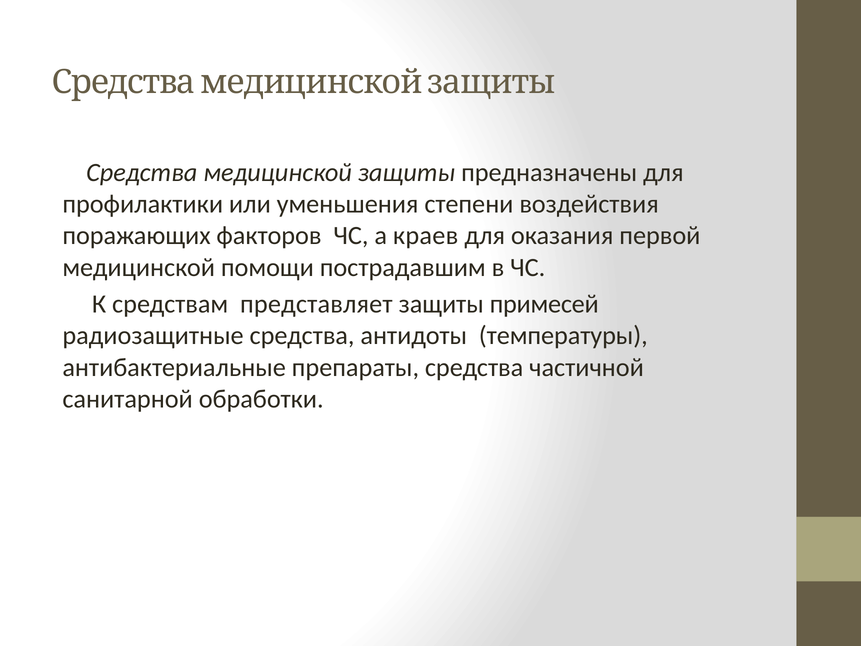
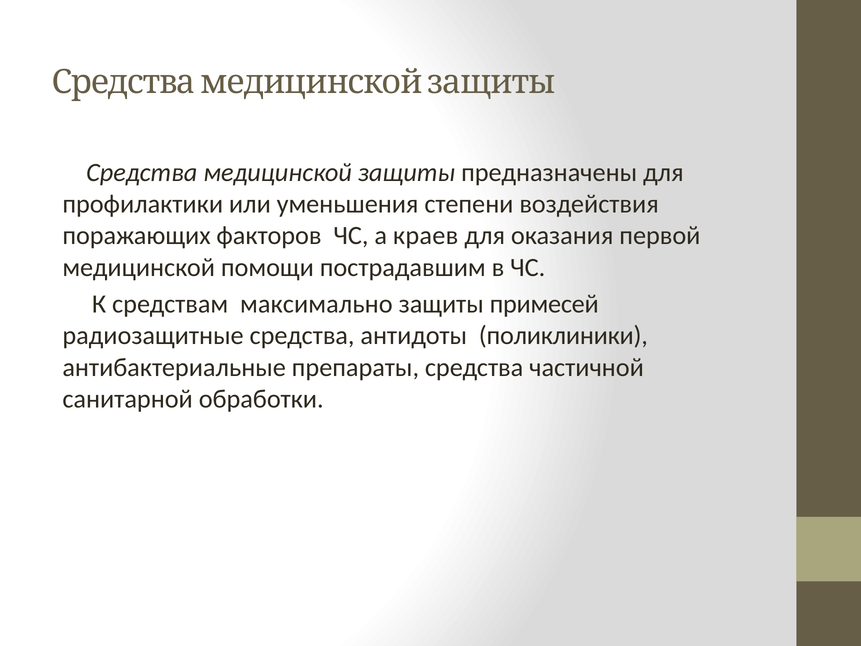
представляет: представляет -> максимально
температуры: температуры -> поликлиники
